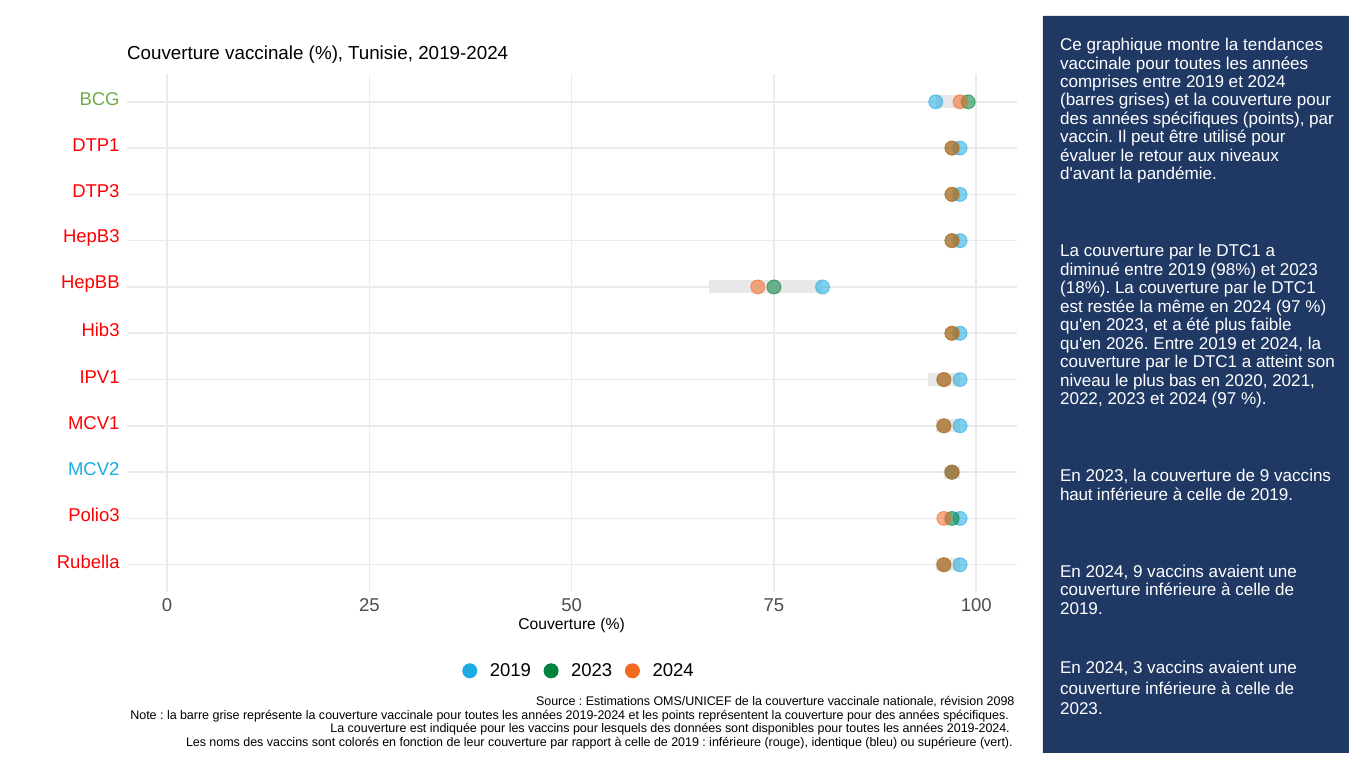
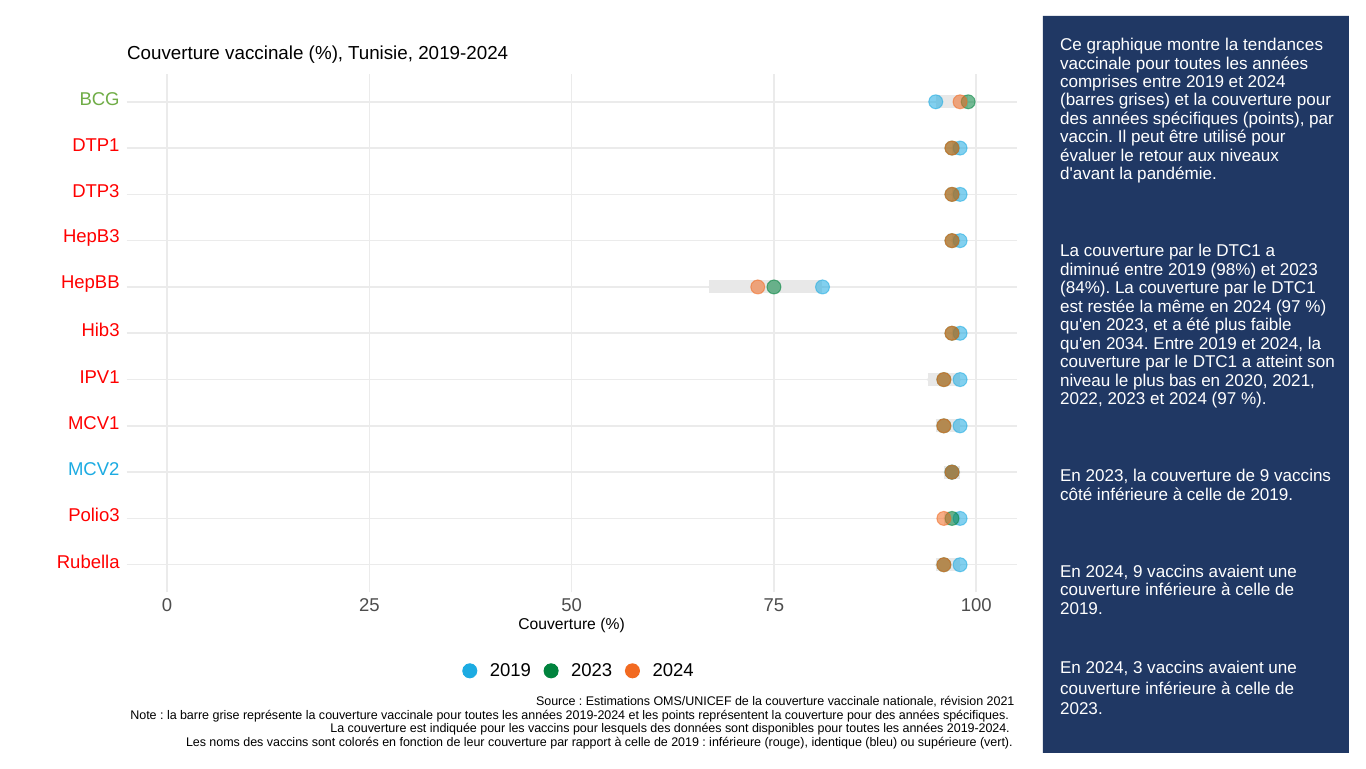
18%: 18% -> 84%
2026: 2026 -> 2034
haut: haut -> côté
révision 2098: 2098 -> 2021
